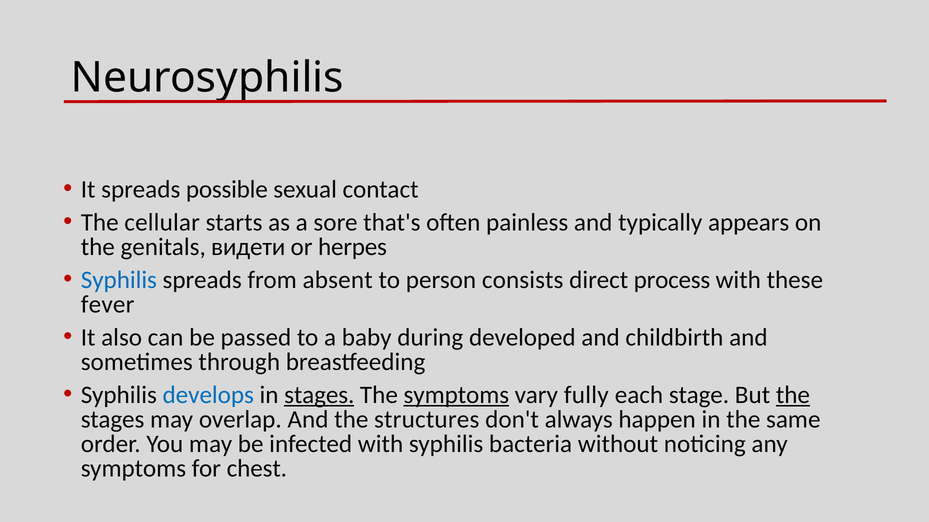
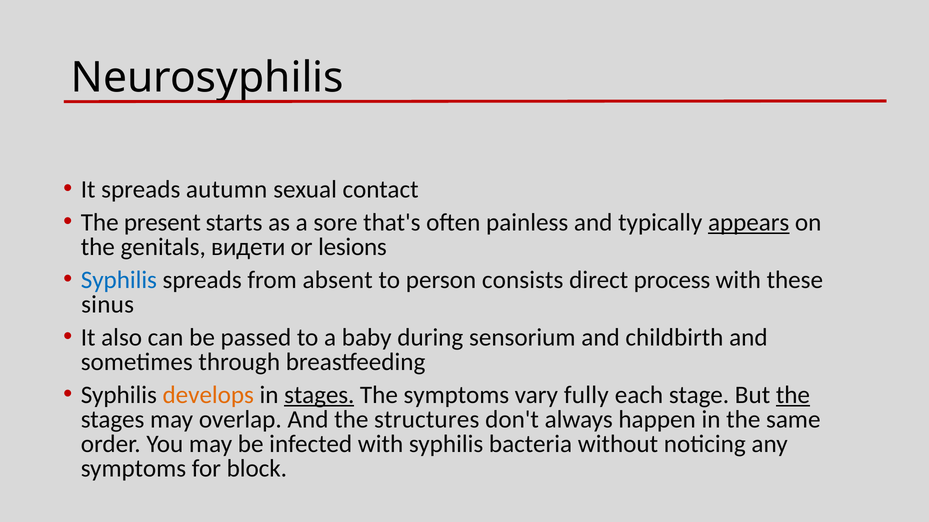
possible: possible -> autumn
cellular: cellular -> present
appears underline: none -> present
herpes: herpes -> lesions
fever: fever -> sinus
developed: developed -> sensorium
develops colour: blue -> orange
symptoms at (456, 396) underline: present -> none
chest: chest -> block
